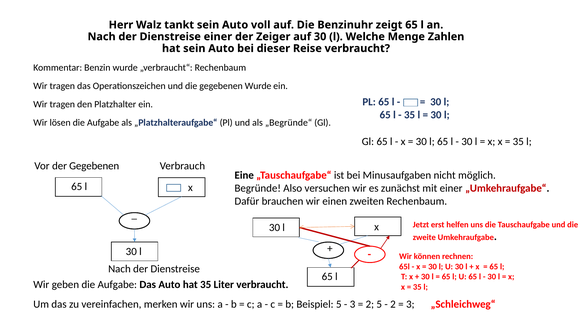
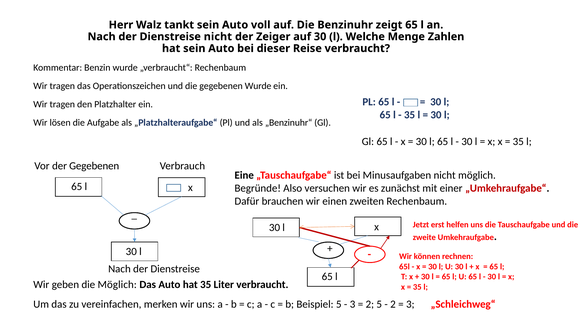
Dienstreise einer: einer -> nicht
„Begründe“: „Begründe“ -> „Benzinuhr“
geben die Aufgabe: Aufgabe -> Möglich
